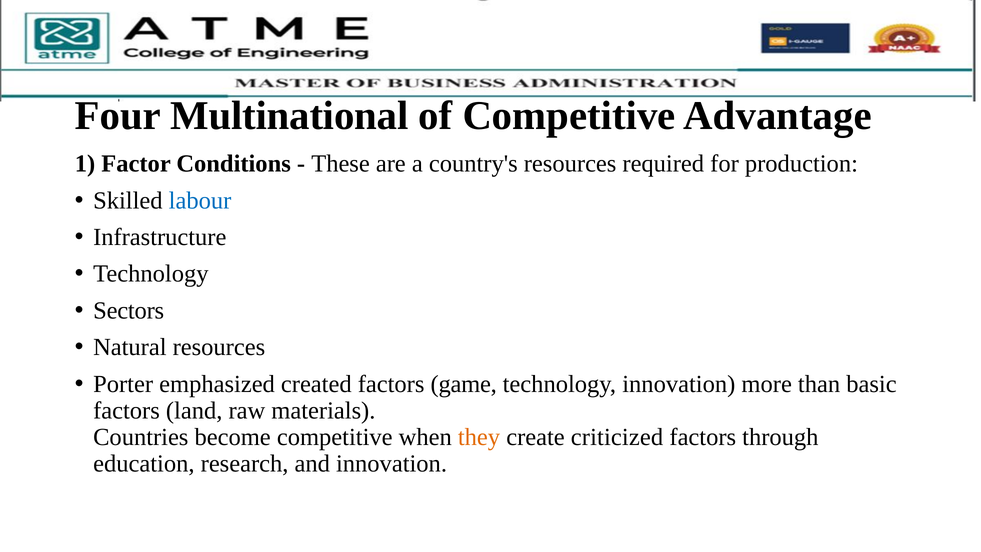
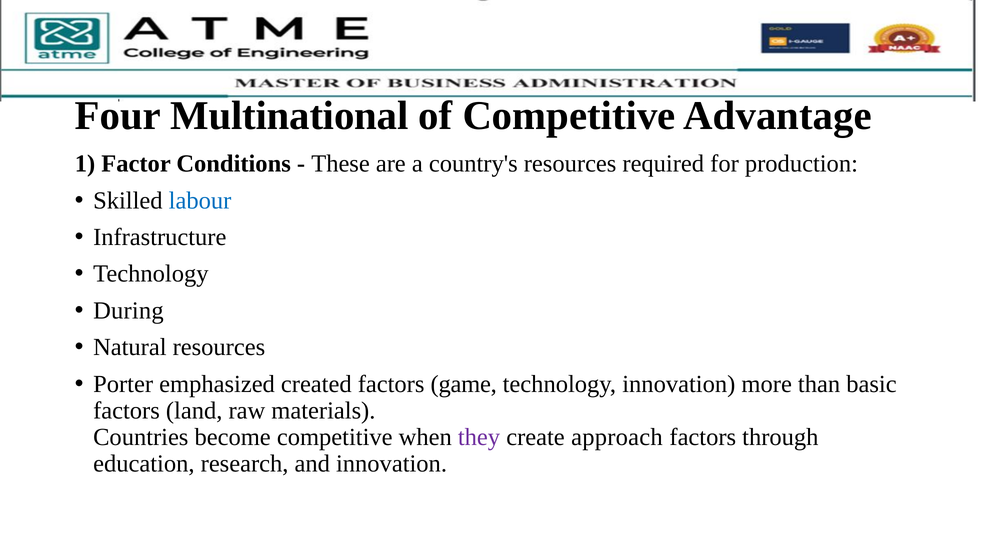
Sectors: Sectors -> During
they colour: orange -> purple
criticized: criticized -> approach
